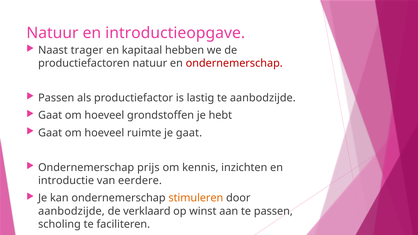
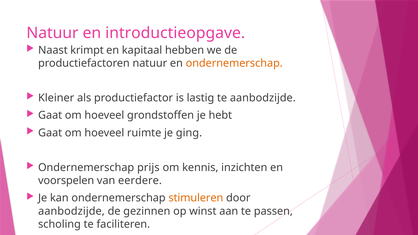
trager: trager -> krimpt
ondernemerschap at (234, 63) colour: red -> orange
Passen at (56, 98): Passen -> Kleiner
je gaat: gaat -> ging
introductie: introductie -> voorspelen
verklaard: verklaard -> gezinnen
